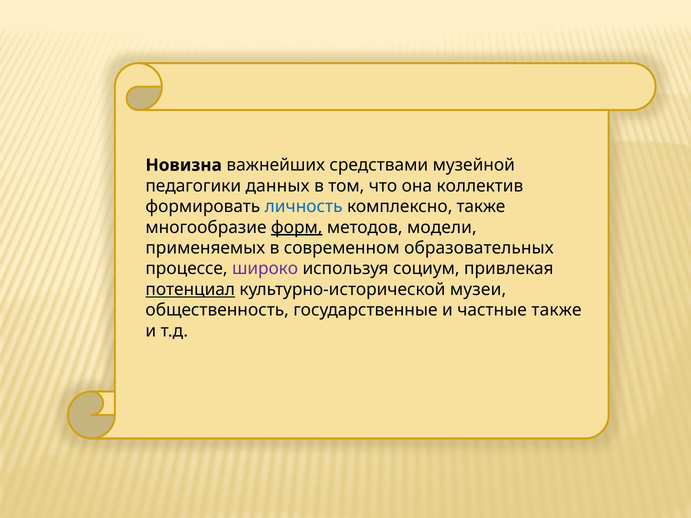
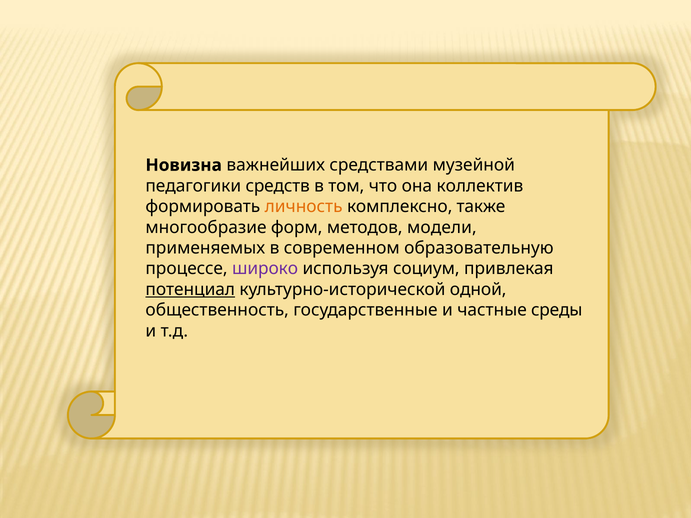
данных: данных -> средств
личность colour: blue -> orange
форм underline: present -> none
образовательных: образовательных -> образовательную
музеи: музеи -> одной
частные также: также -> среды
